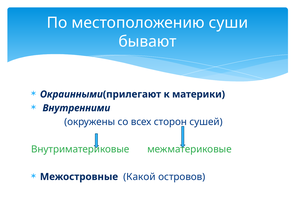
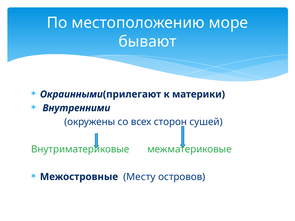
суши: суши -> море
Какой: Какой -> Месту
